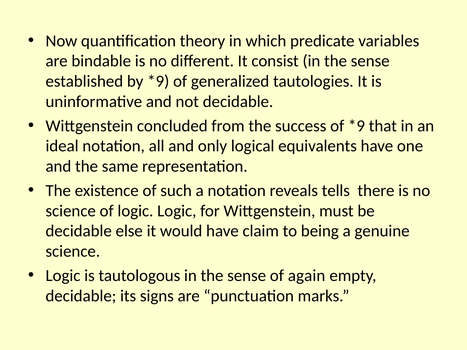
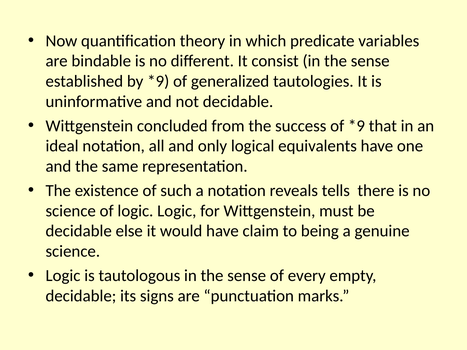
again: again -> every
